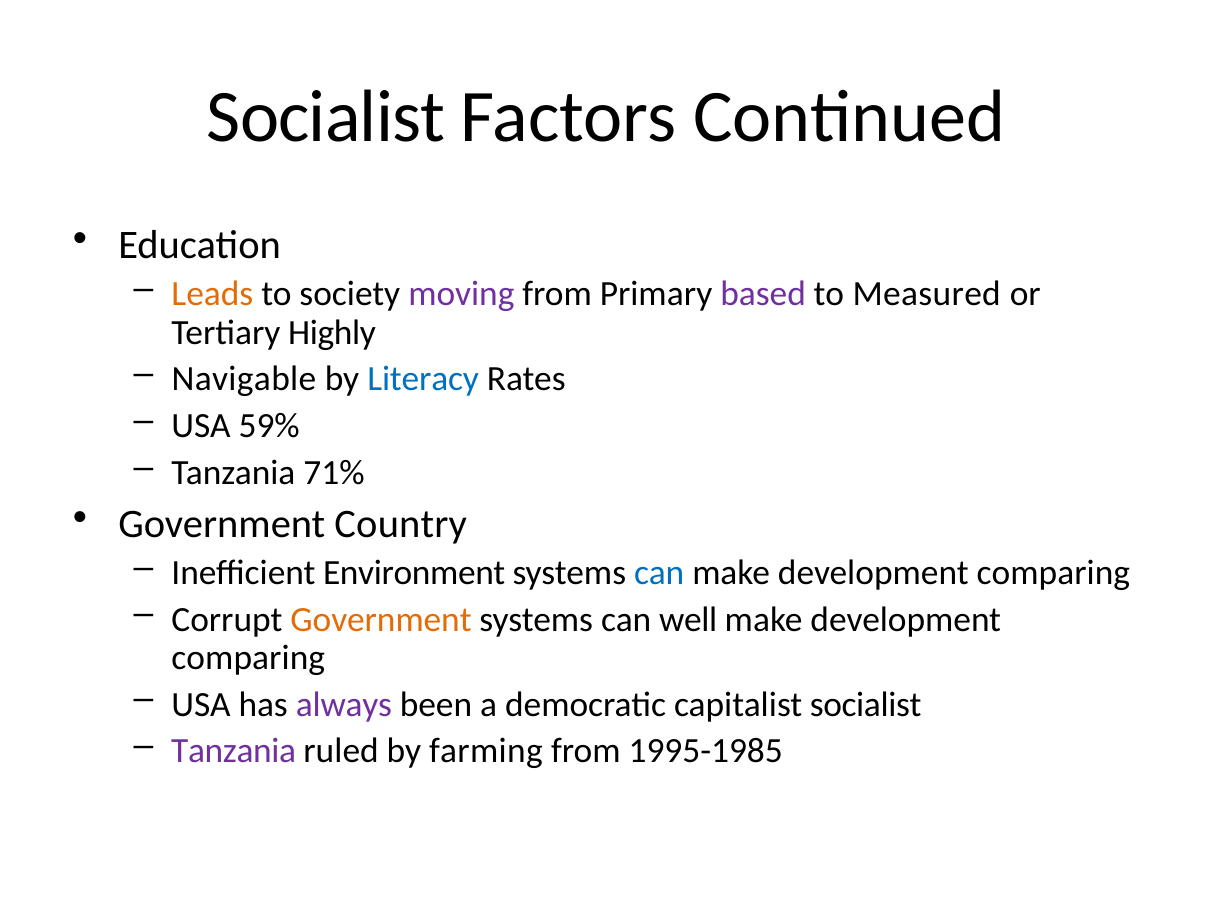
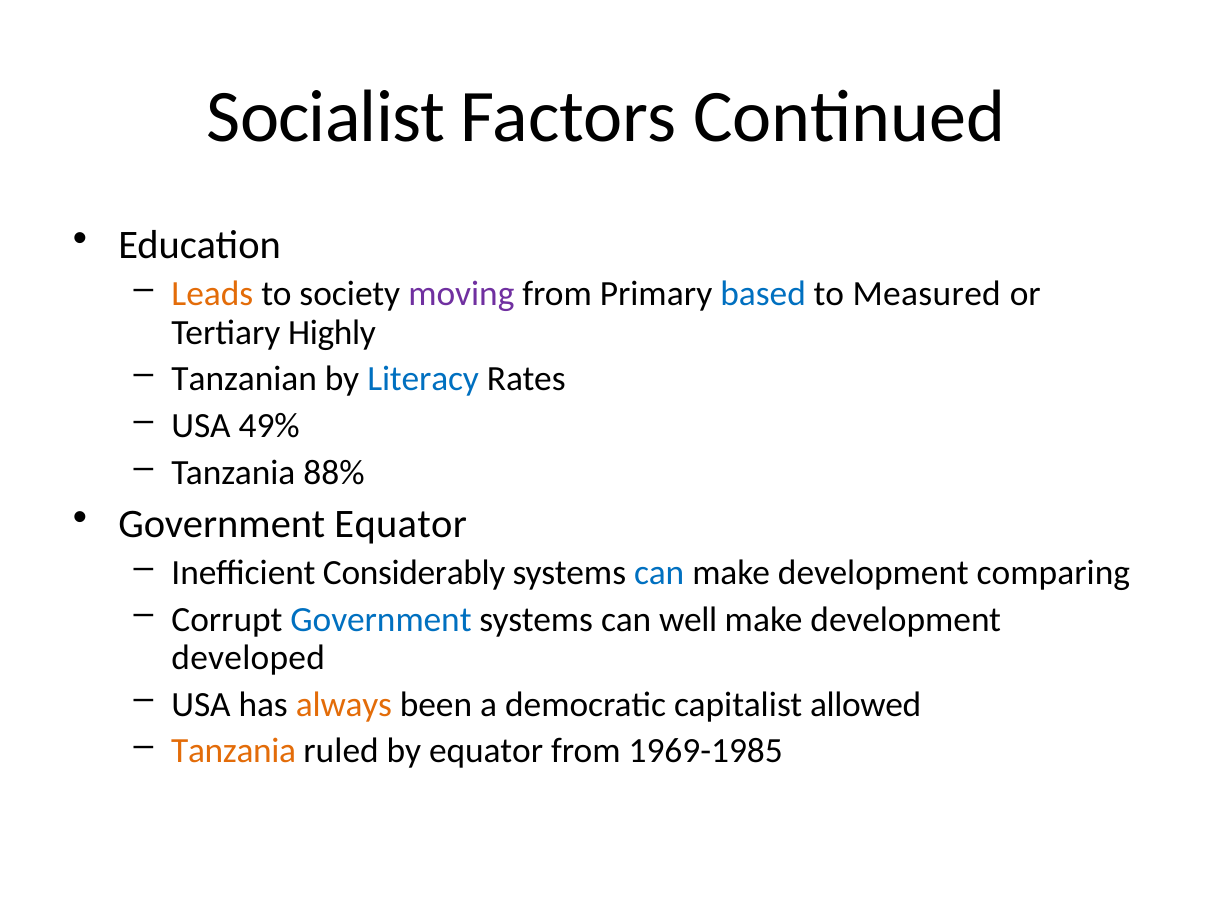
based colour: purple -> blue
Navigable: Navigable -> Tanzanian
59%: 59% -> 49%
71%: 71% -> 88%
Government Country: Country -> Equator
Environment: Environment -> Considerably
Government at (381, 620) colour: orange -> blue
comparing at (248, 658): comparing -> developed
always colour: purple -> orange
capitalist socialist: socialist -> allowed
Tanzania at (234, 752) colour: purple -> orange
by farming: farming -> equator
1995-1985: 1995-1985 -> 1969-1985
